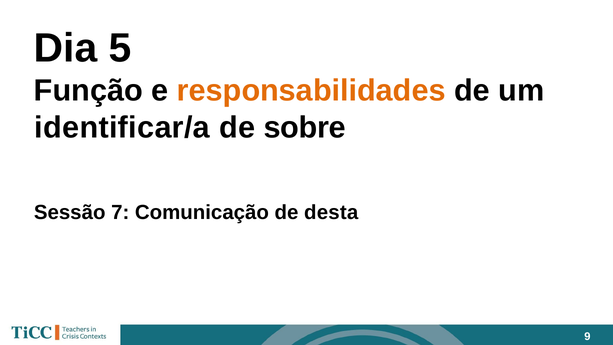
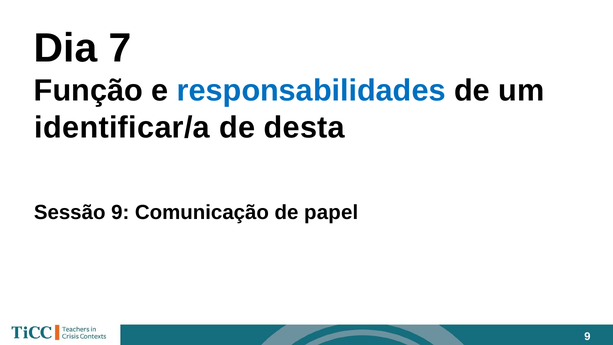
5: 5 -> 7
responsabilidades colour: orange -> blue
sobre: sobre -> desta
Sessão 7: 7 -> 9
desta: desta -> papel
